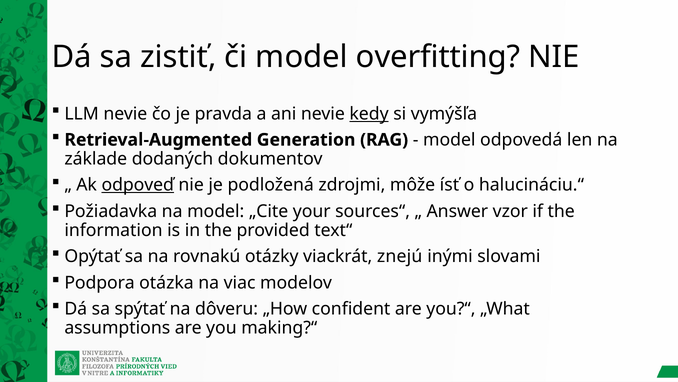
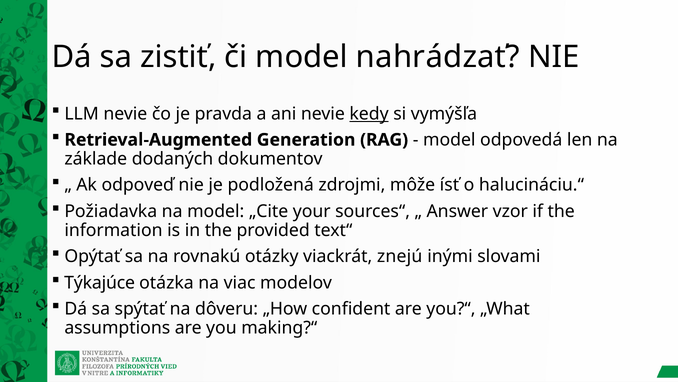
overfitting: overfitting -> nahrádzať
odpoveď underline: present -> none
Podpora: Podpora -> Týkajúce
